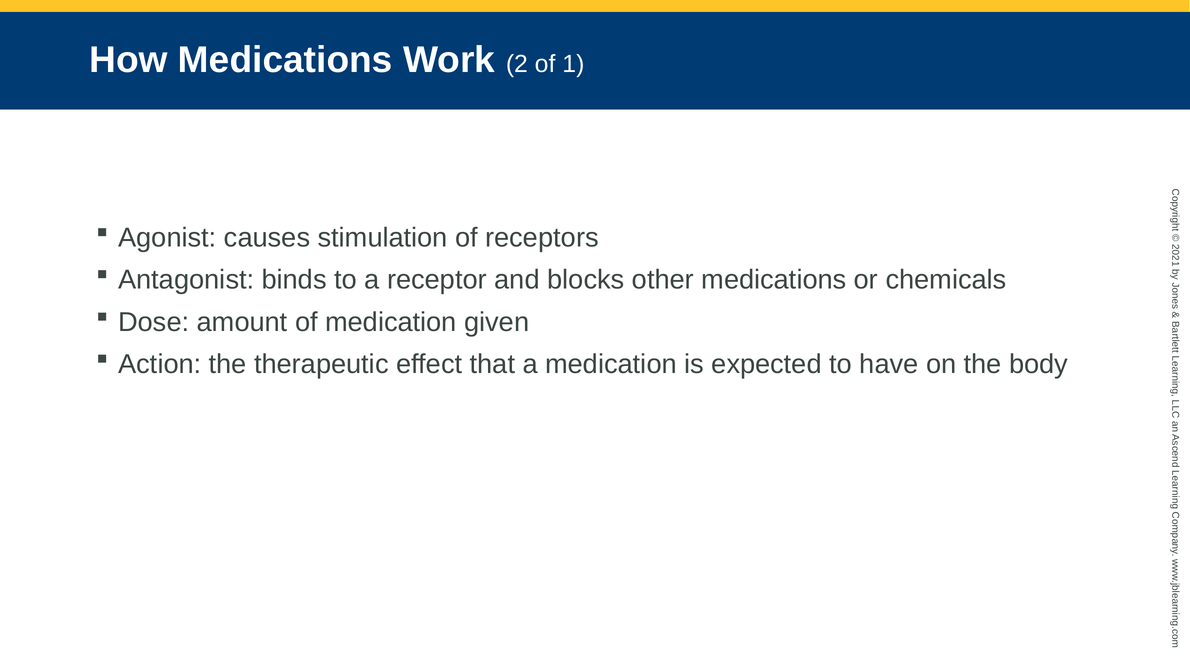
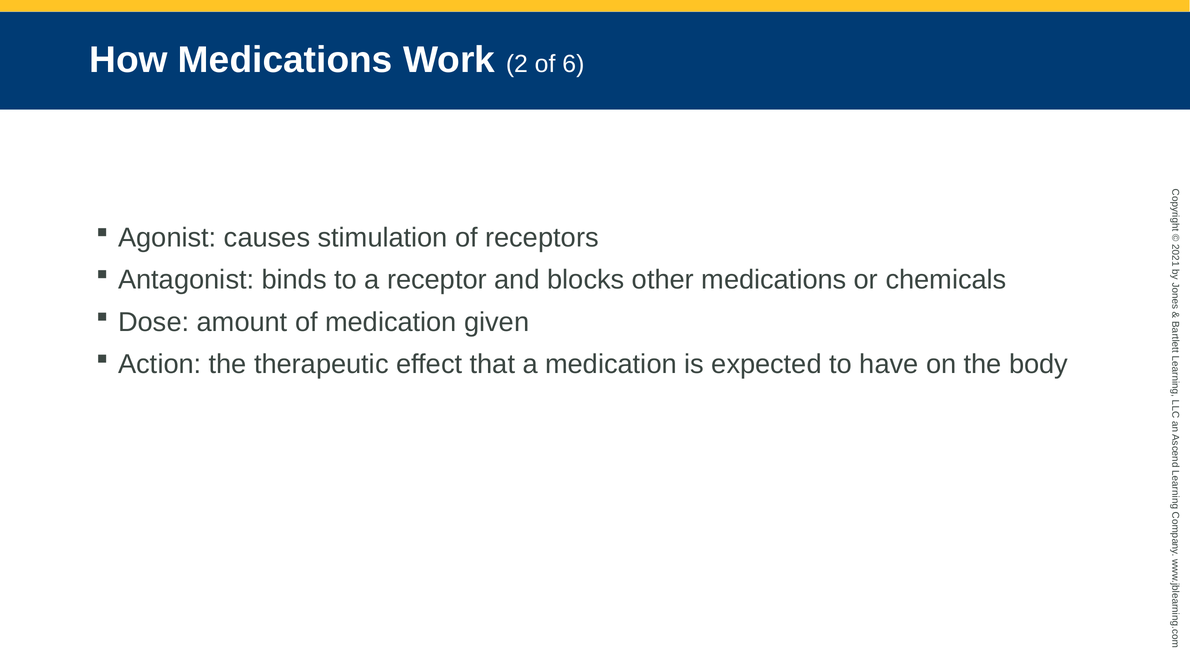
of 1: 1 -> 6
